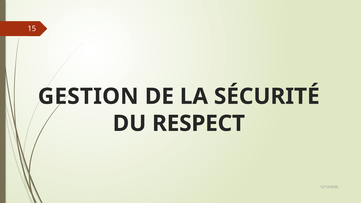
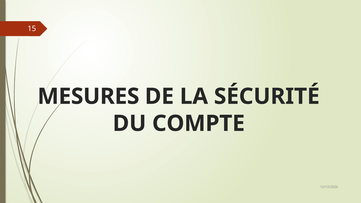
GESTION: GESTION -> MESURES
RESPECT: RESPECT -> COMPTE
